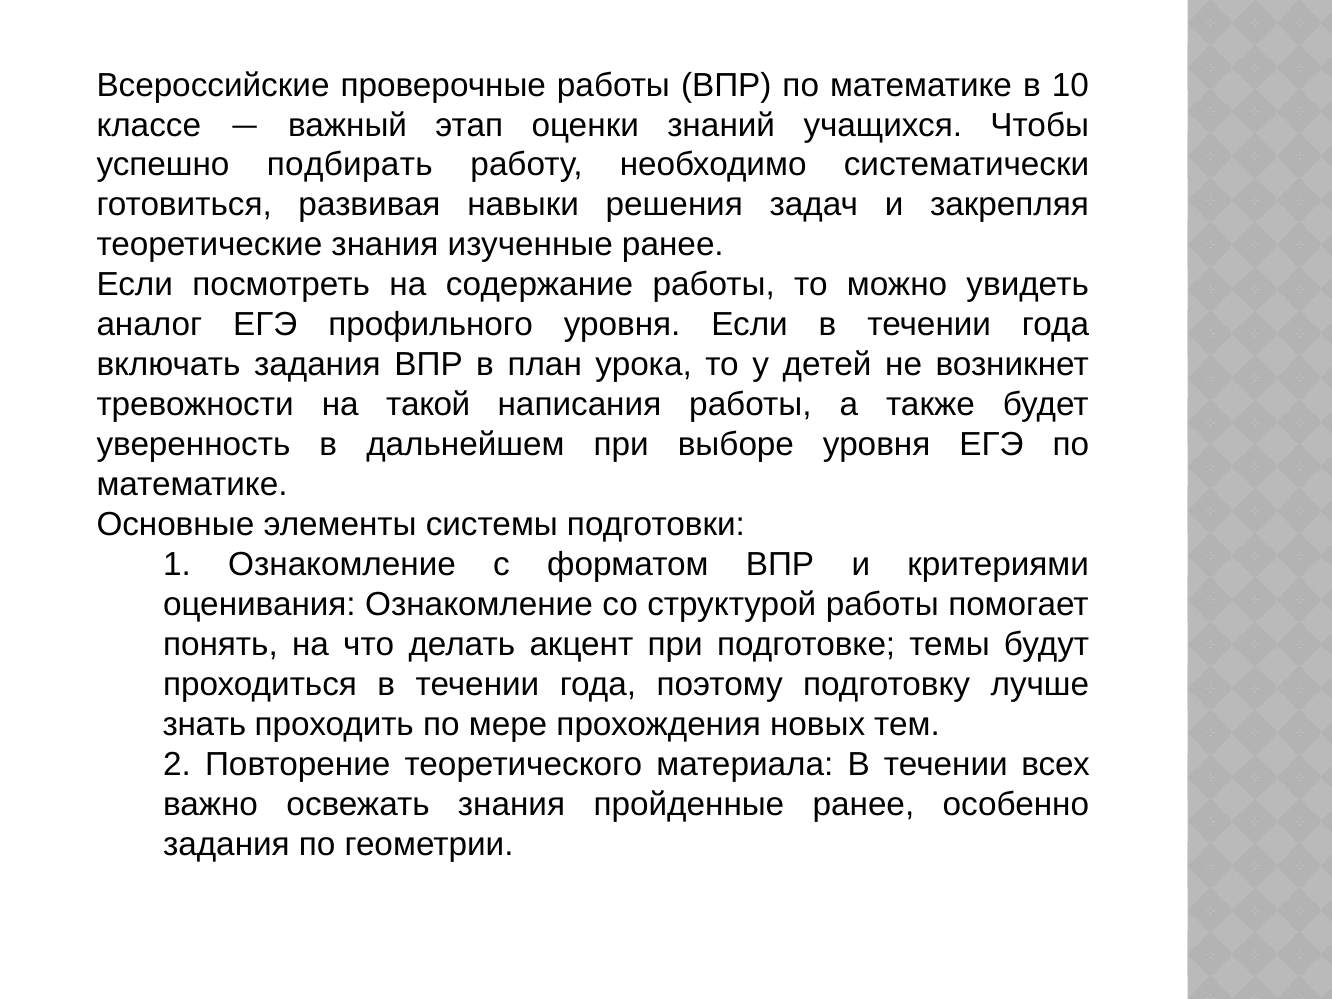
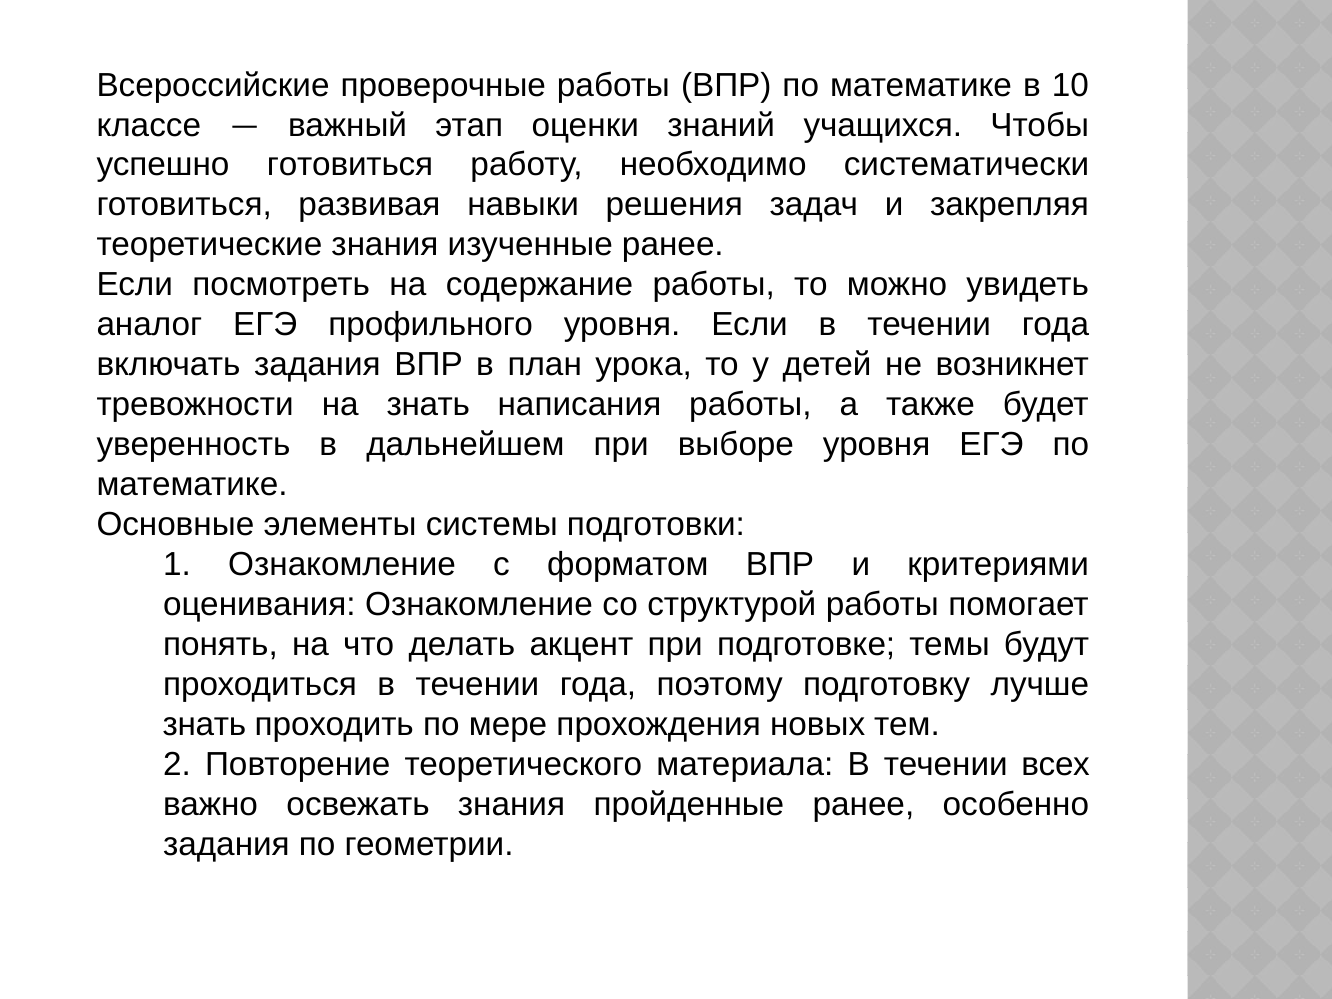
успешно подбирать: подбирать -> готовиться
на такой: такой -> знать
